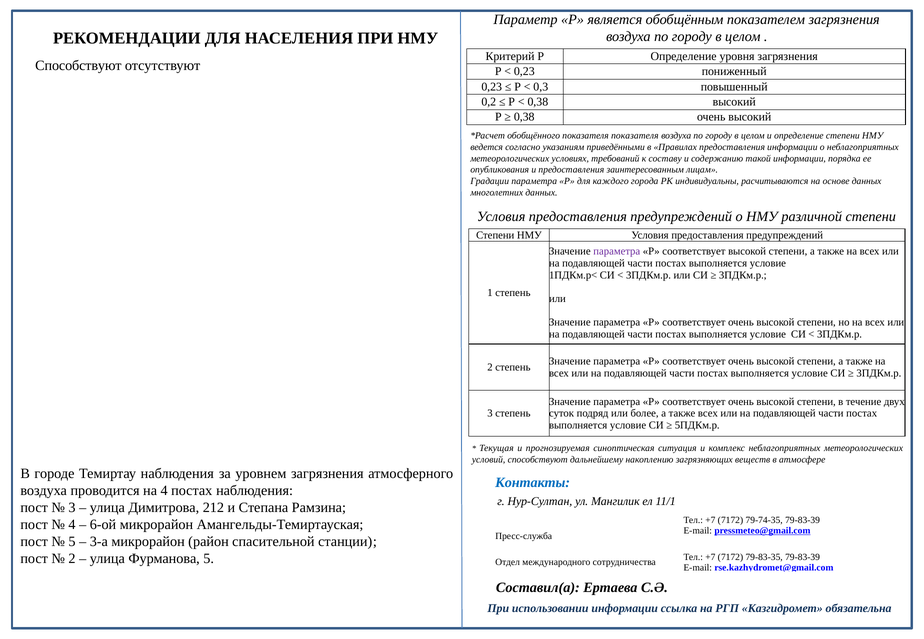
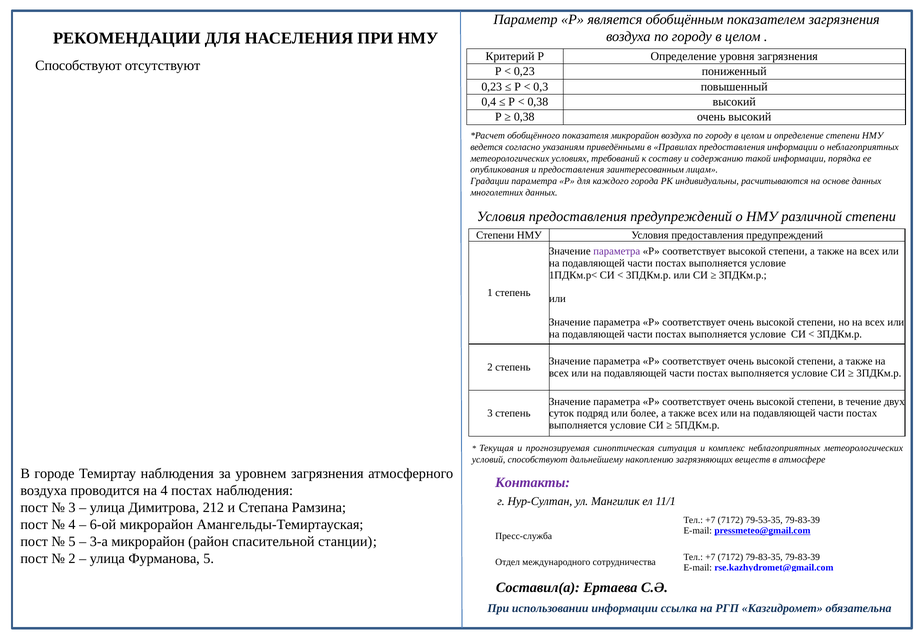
0,2: 0,2 -> 0,4
показателя показателя: показателя -> микрорайон
Контакты colour: blue -> purple
79-74-35: 79-74-35 -> 79-53-35
